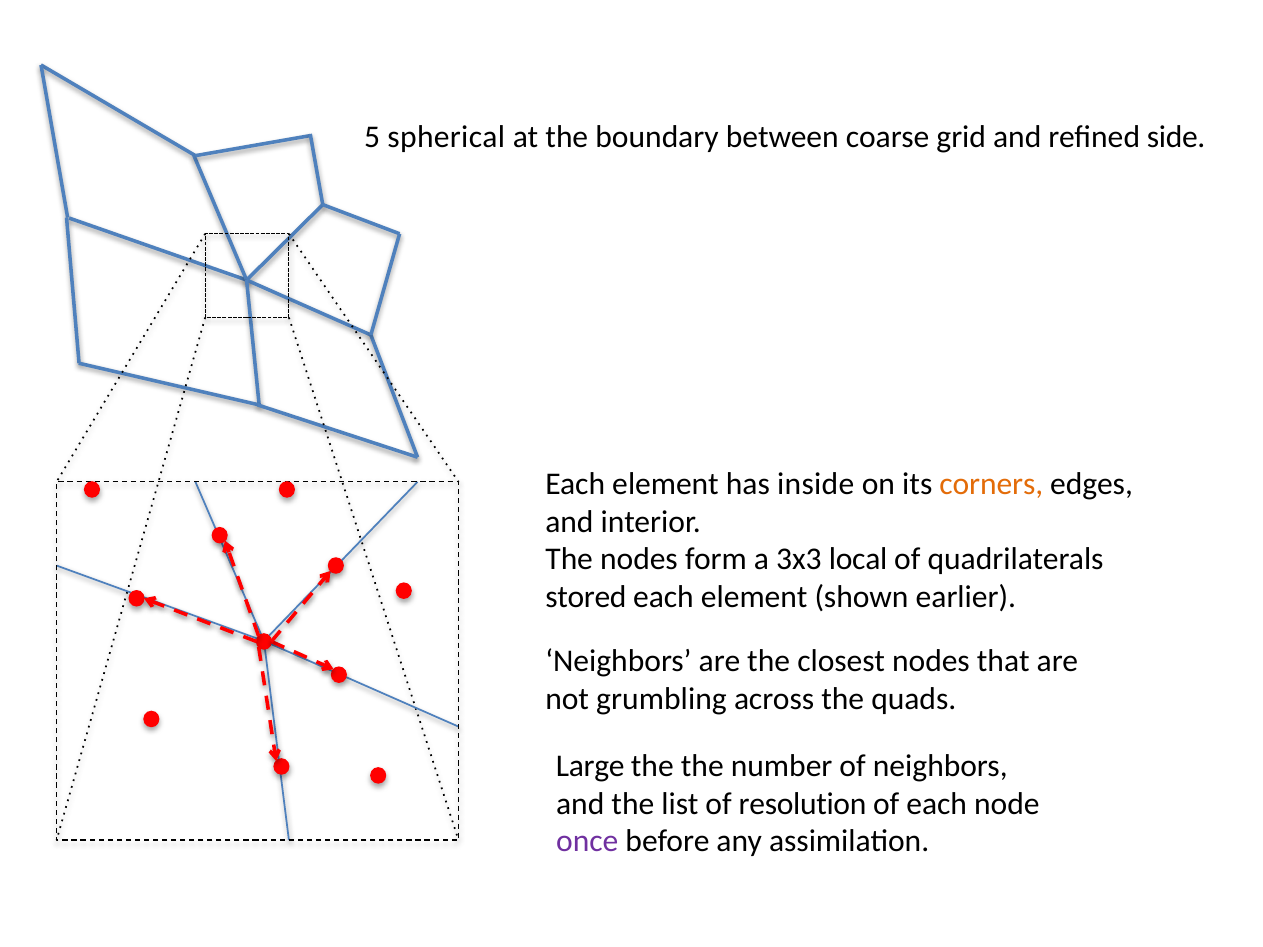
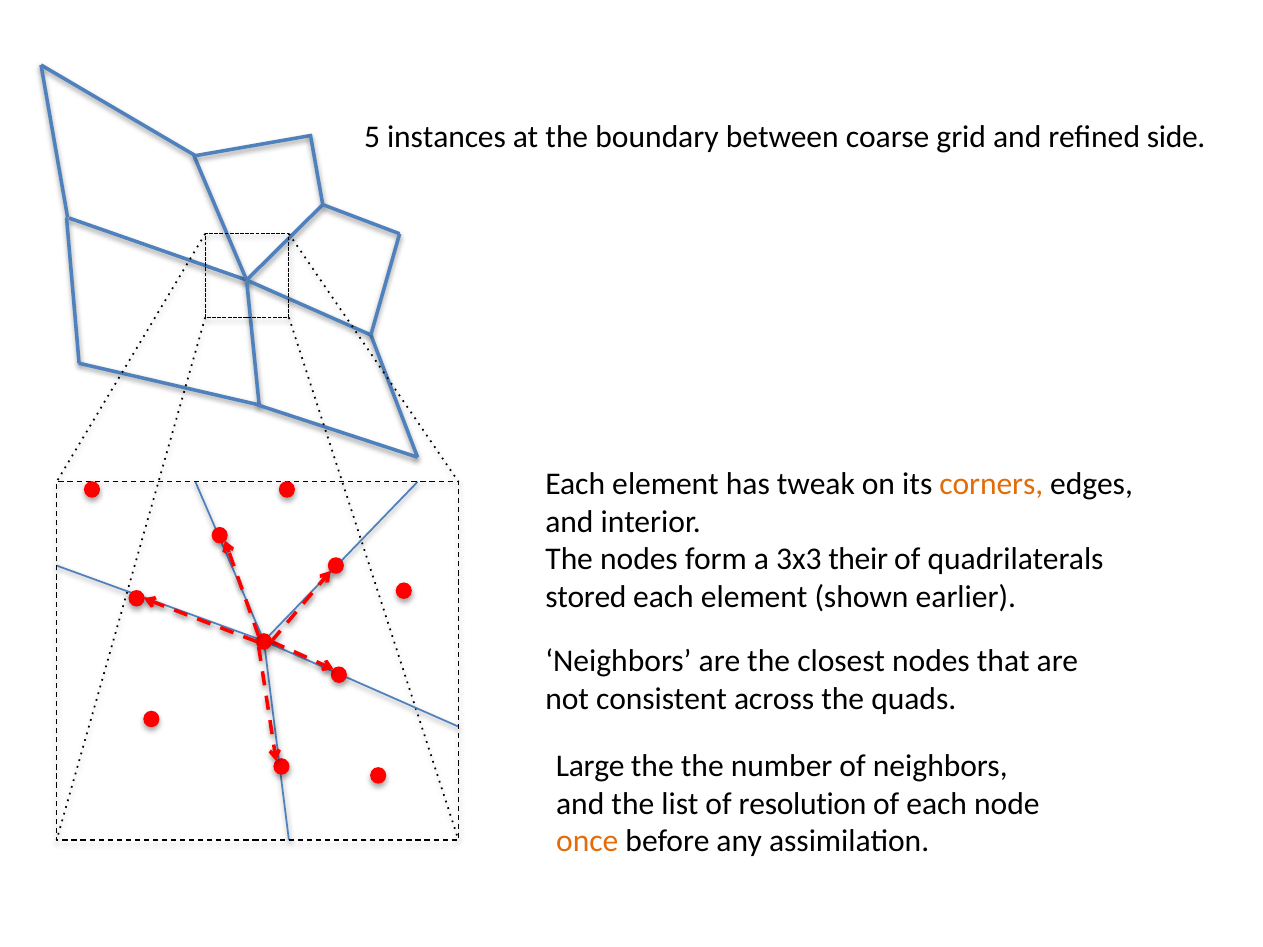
spherical: spherical -> instances
inside: inside -> tweak
local: local -> their
grumbling: grumbling -> consistent
once colour: purple -> orange
